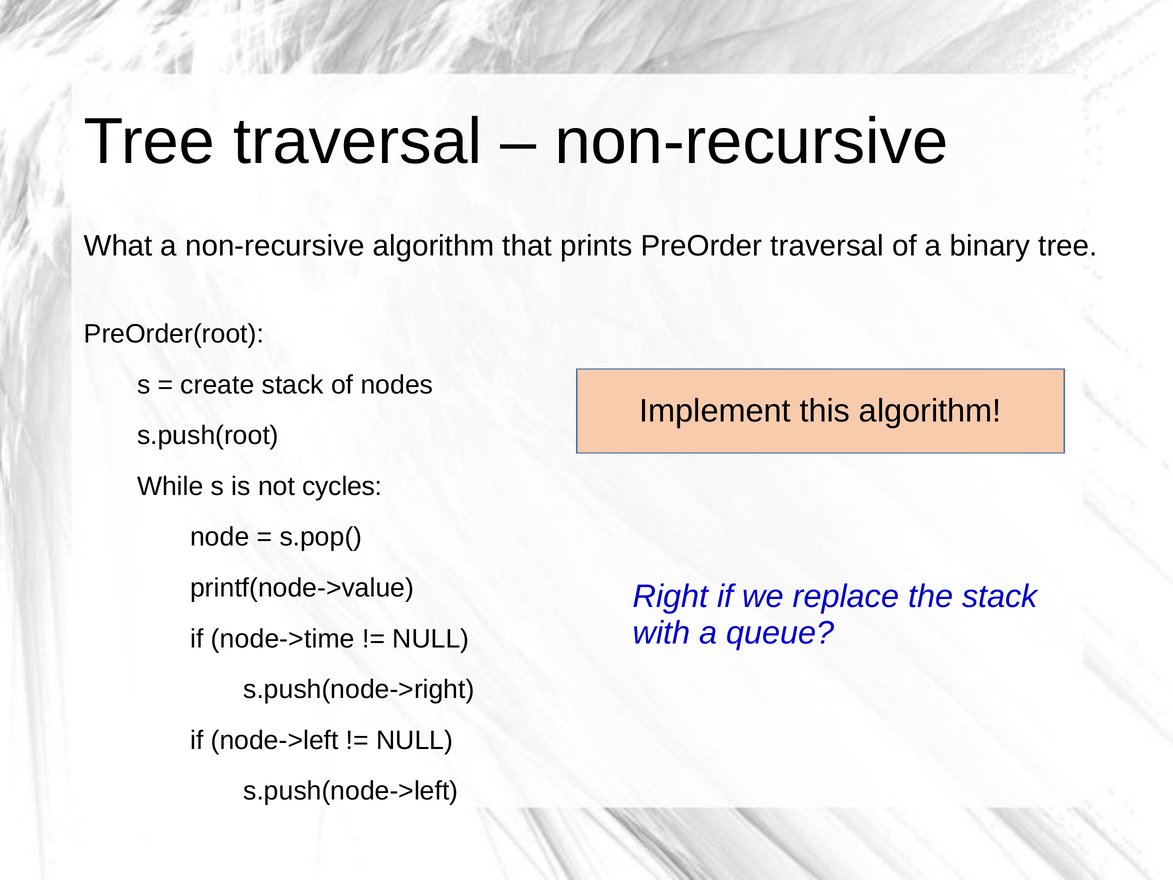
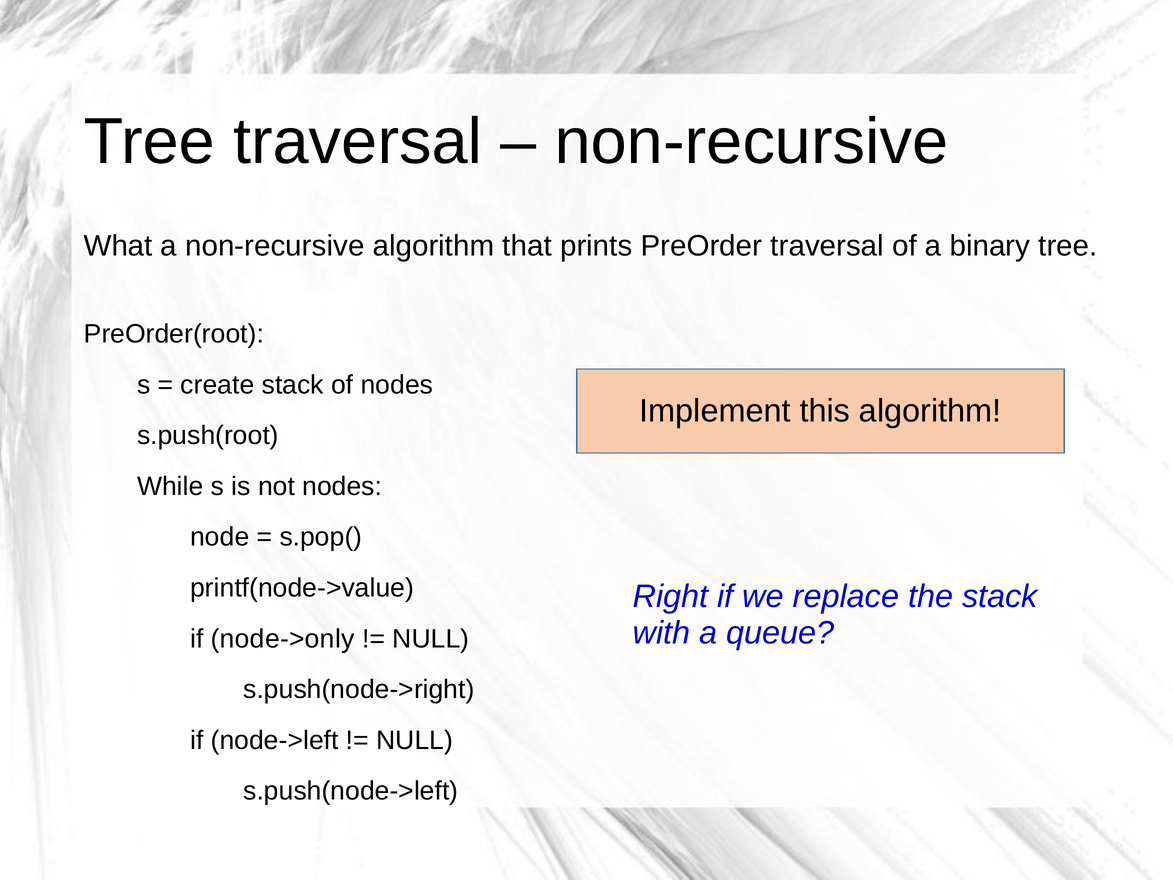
not cycles: cycles -> nodes
node->time: node->time -> node->only
